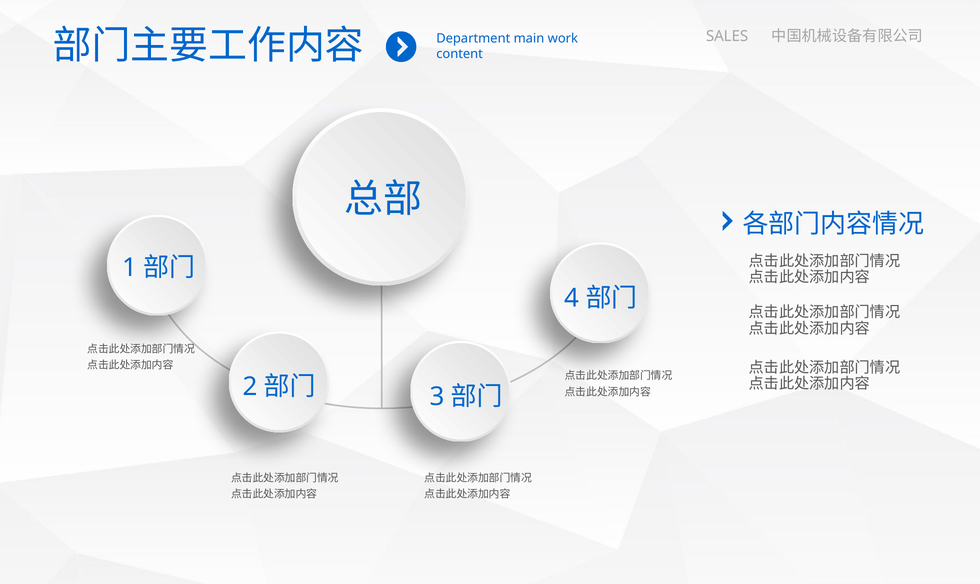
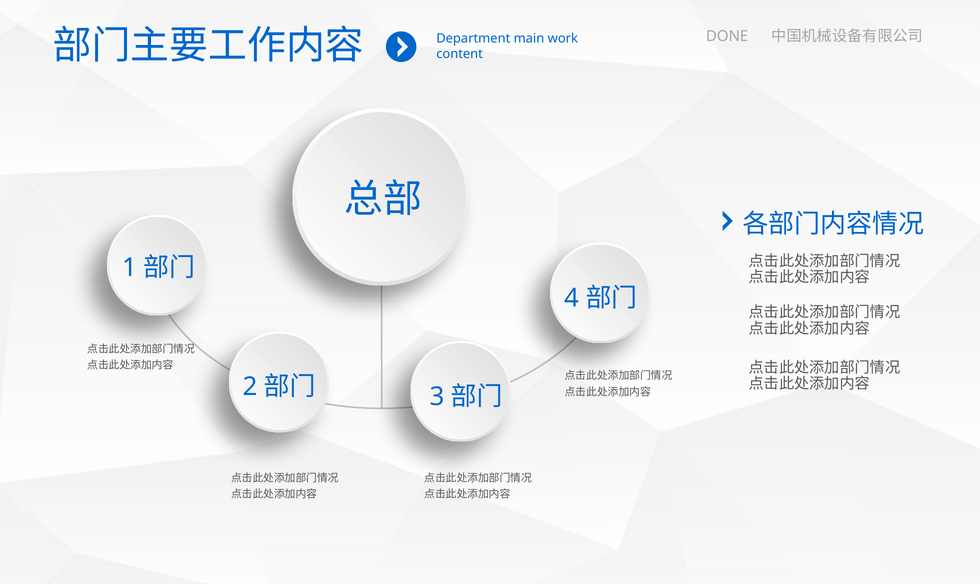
SALES: SALES -> DONE
